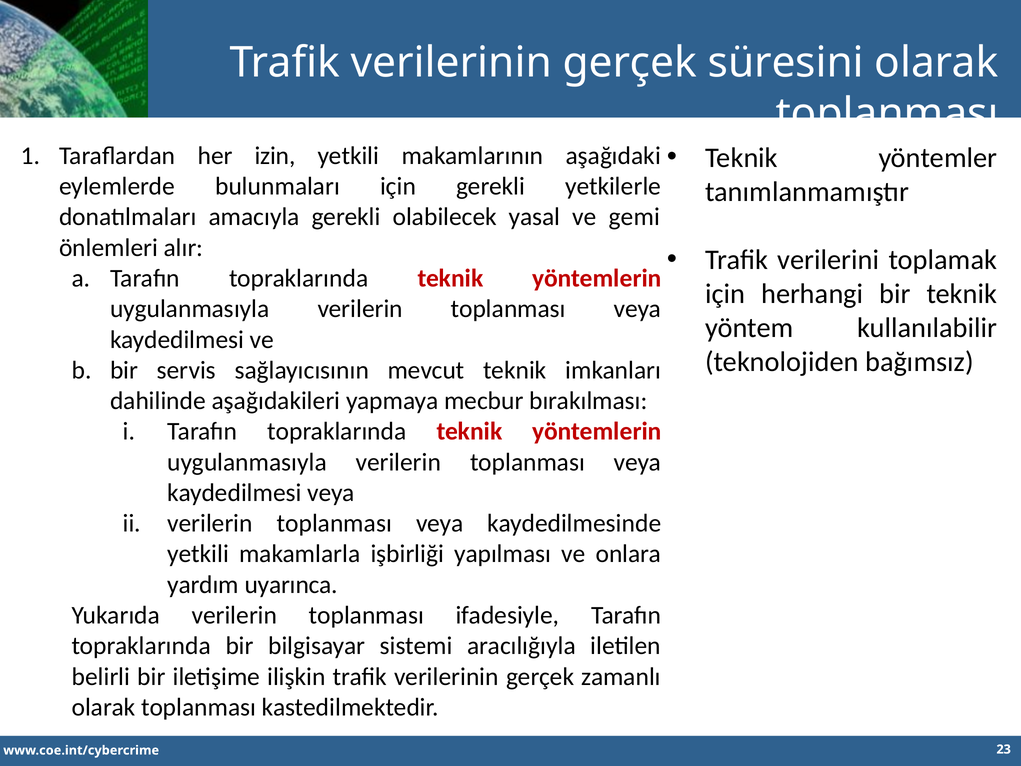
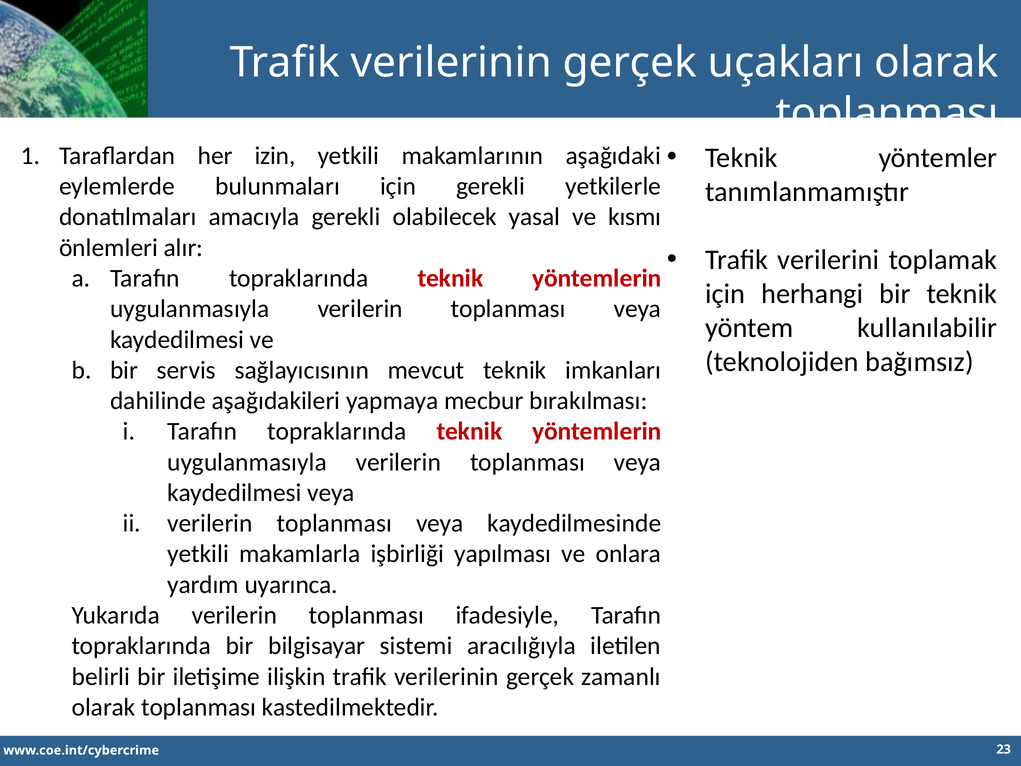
süresini: süresini -> uçakları
gemi: gemi -> kısmı
